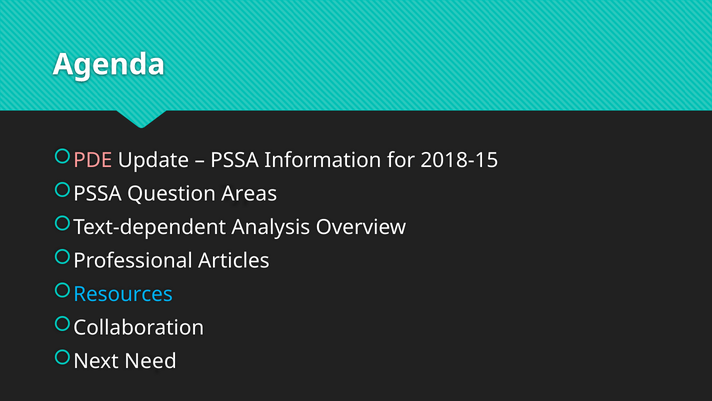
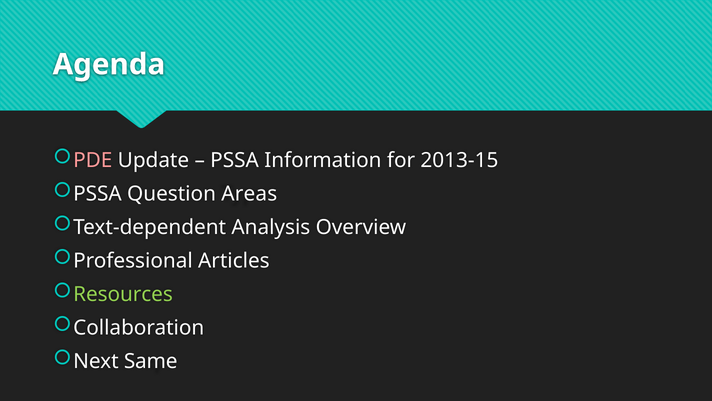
2018-15: 2018-15 -> 2013-15
Resources colour: light blue -> light green
Need: Need -> Same
